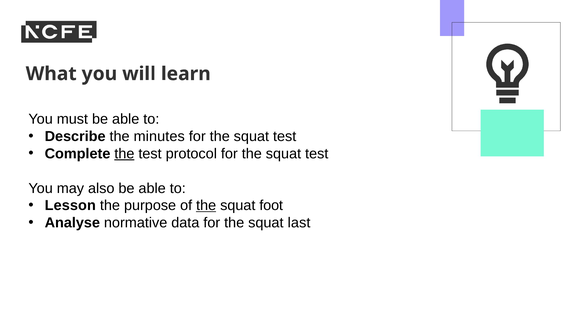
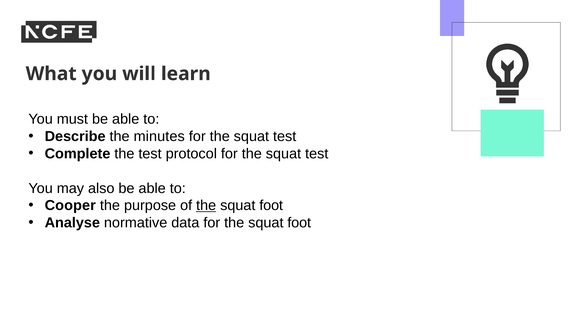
the at (124, 154) underline: present -> none
Lesson: Lesson -> Cooper
for the squat last: last -> foot
